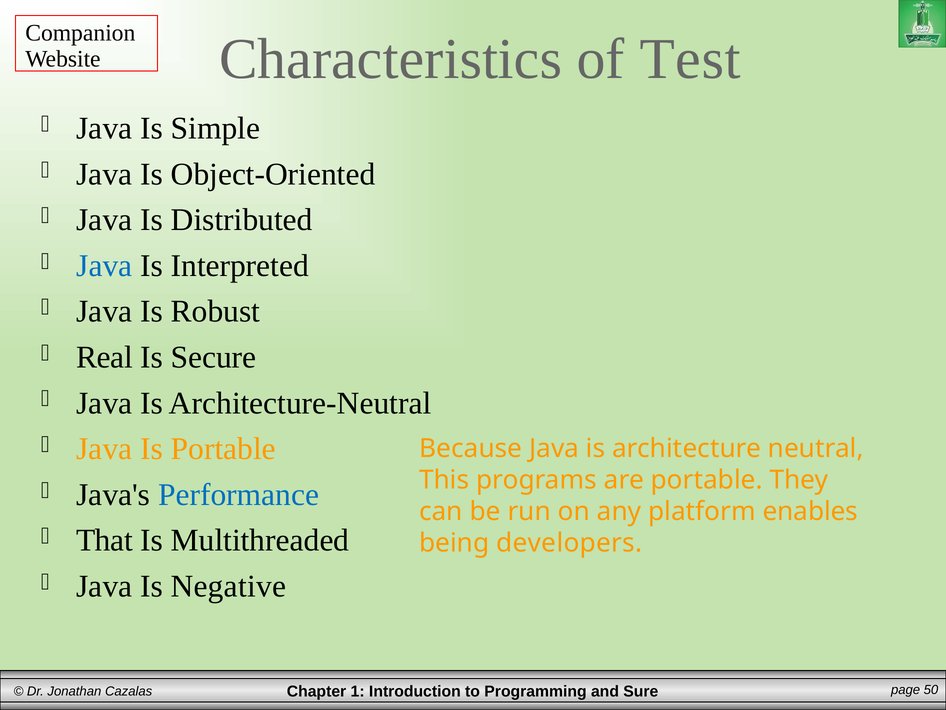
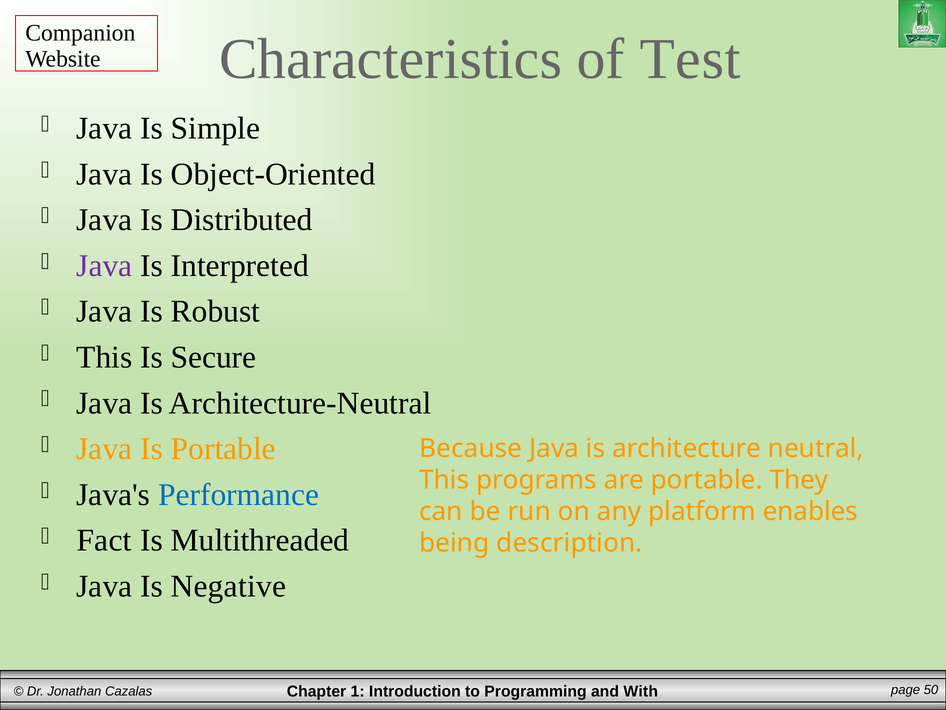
Java at (104, 266) colour: blue -> purple
Real at (104, 357): Real -> This
That: That -> Fact
developers: developers -> description
Sure: Sure -> With
